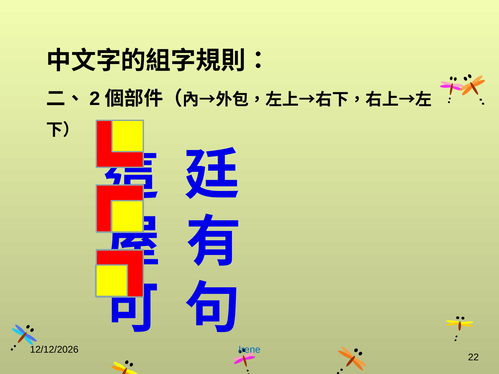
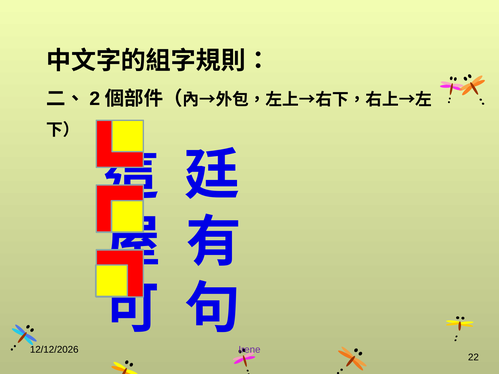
Irene colour: blue -> purple
